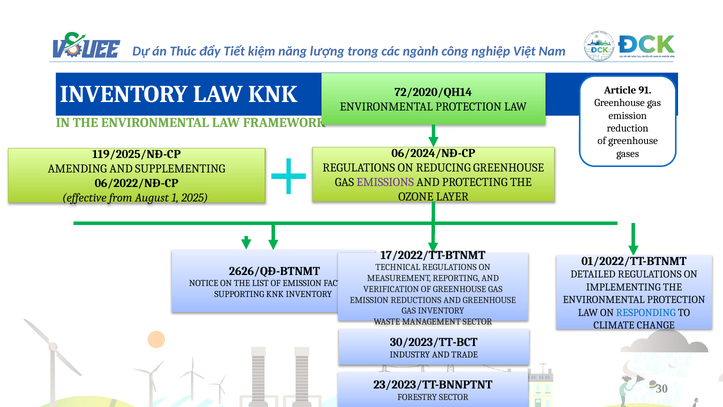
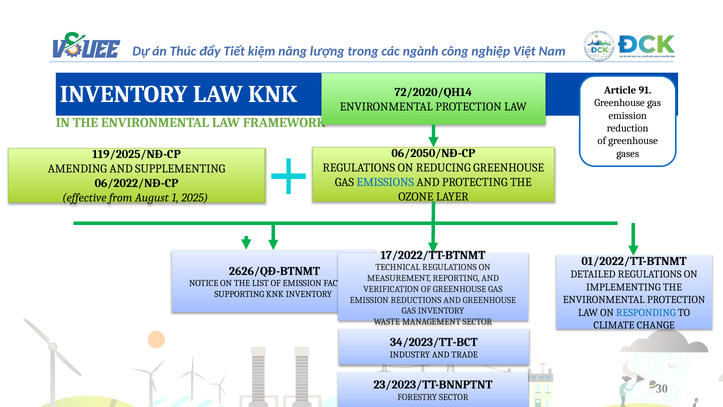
06/2024/NĐ-CP: 06/2024/NĐ-CP -> 06/2050/NĐ-CP
EMISSIONS colour: purple -> blue
30/2023/TT-BCT: 30/2023/TT-BCT -> 34/2023/TT-BCT
